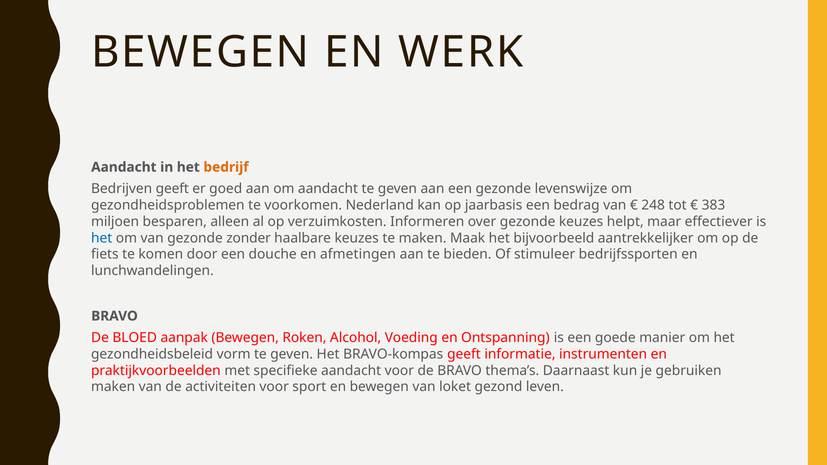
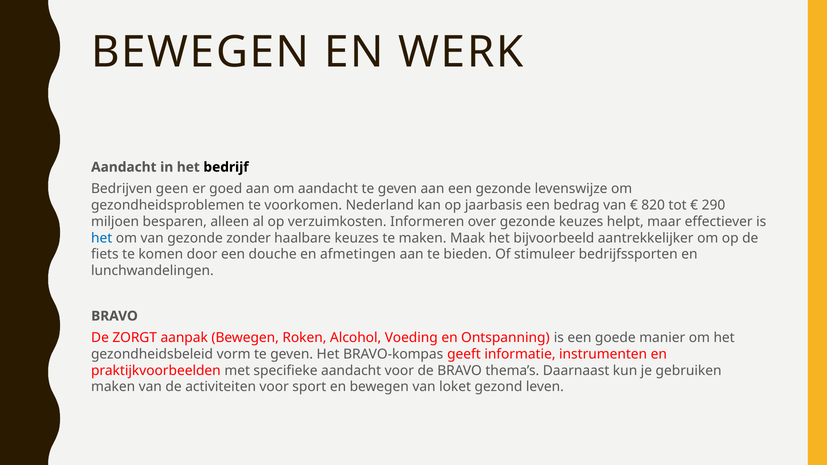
bedrijf colour: orange -> black
Bedrijven geeft: geeft -> geen
248: 248 -> 820
383: 383 -> 290
BLOED: BLOED -> ZORGT
